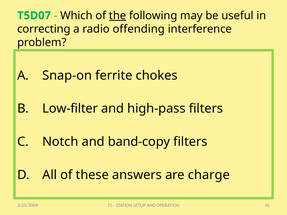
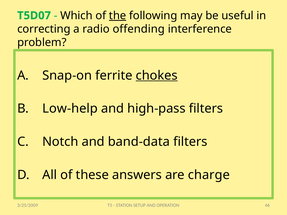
chokes underline: none -> present
Low-filter: Low-filter -> Low-help
band-copy: band-copy -> band-data
